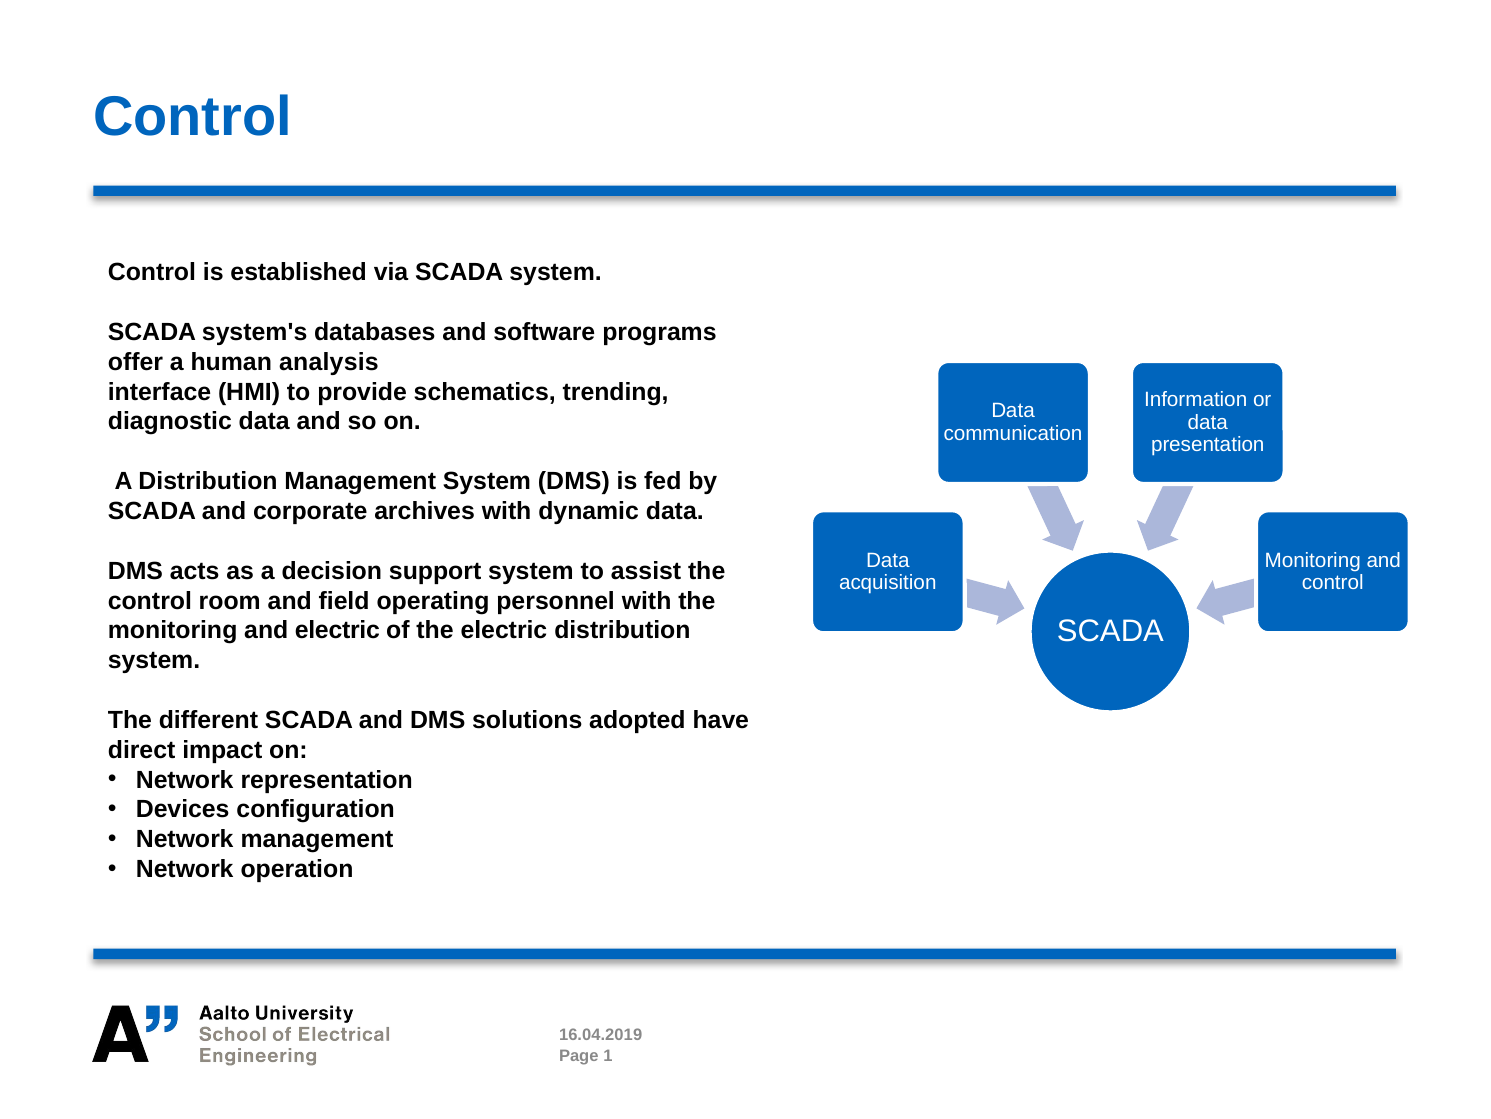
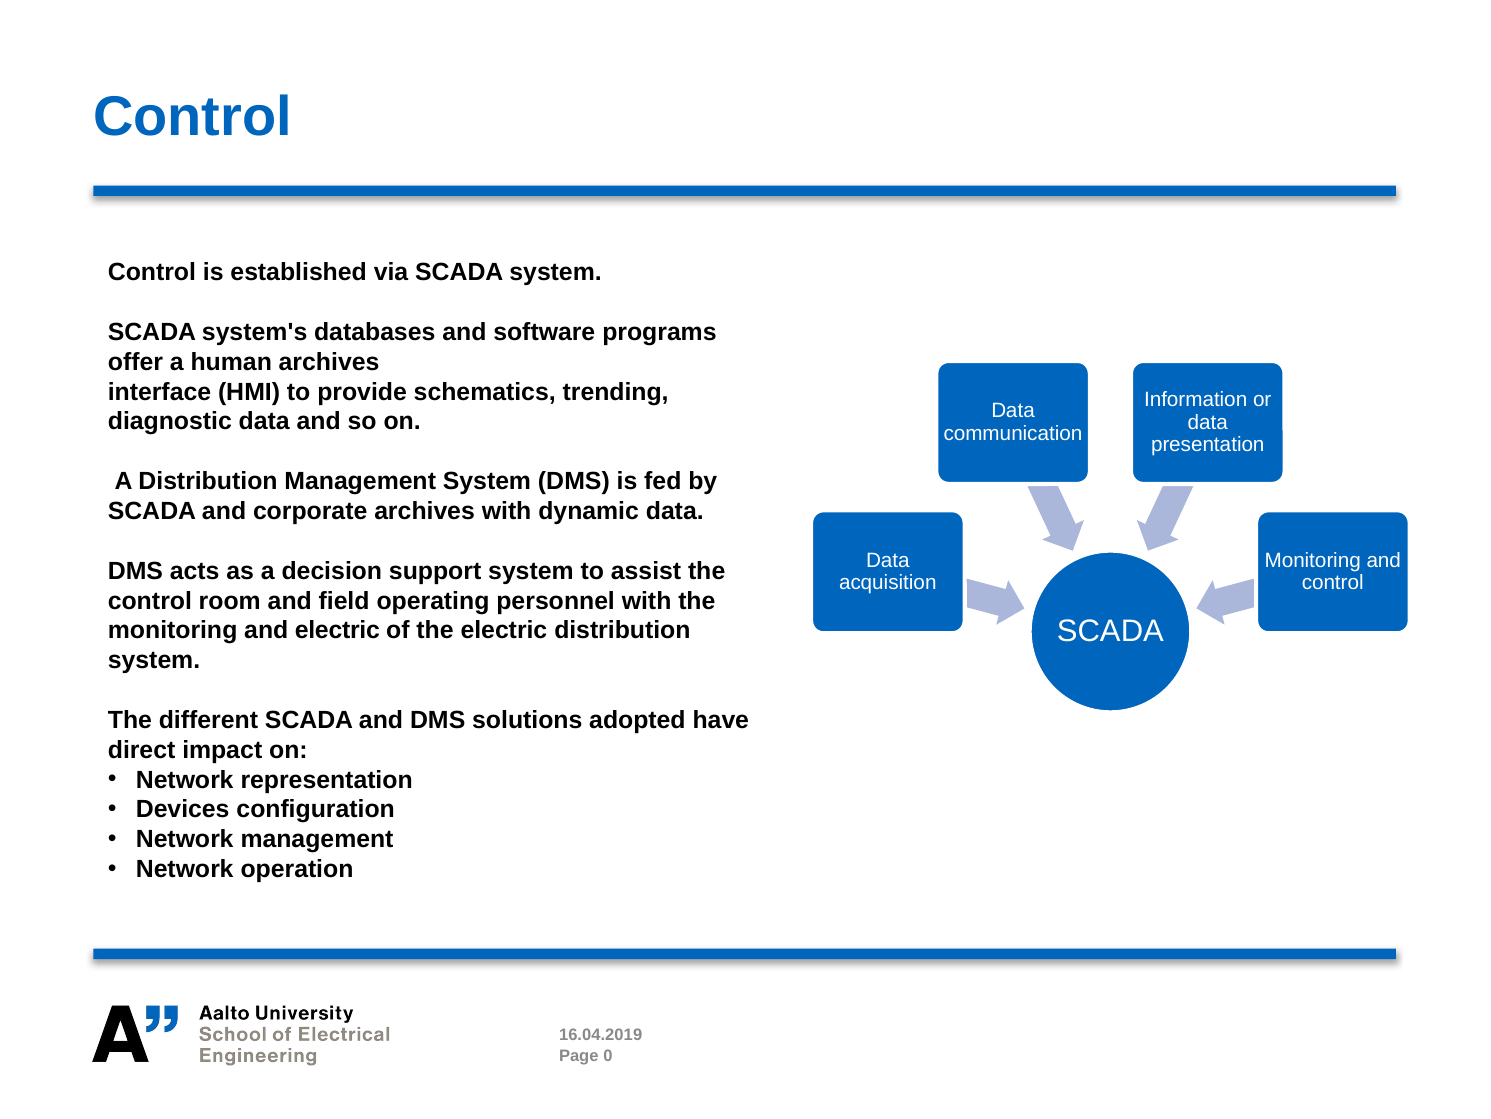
human analysis: analysis -> archives
1: 1 -> 0
